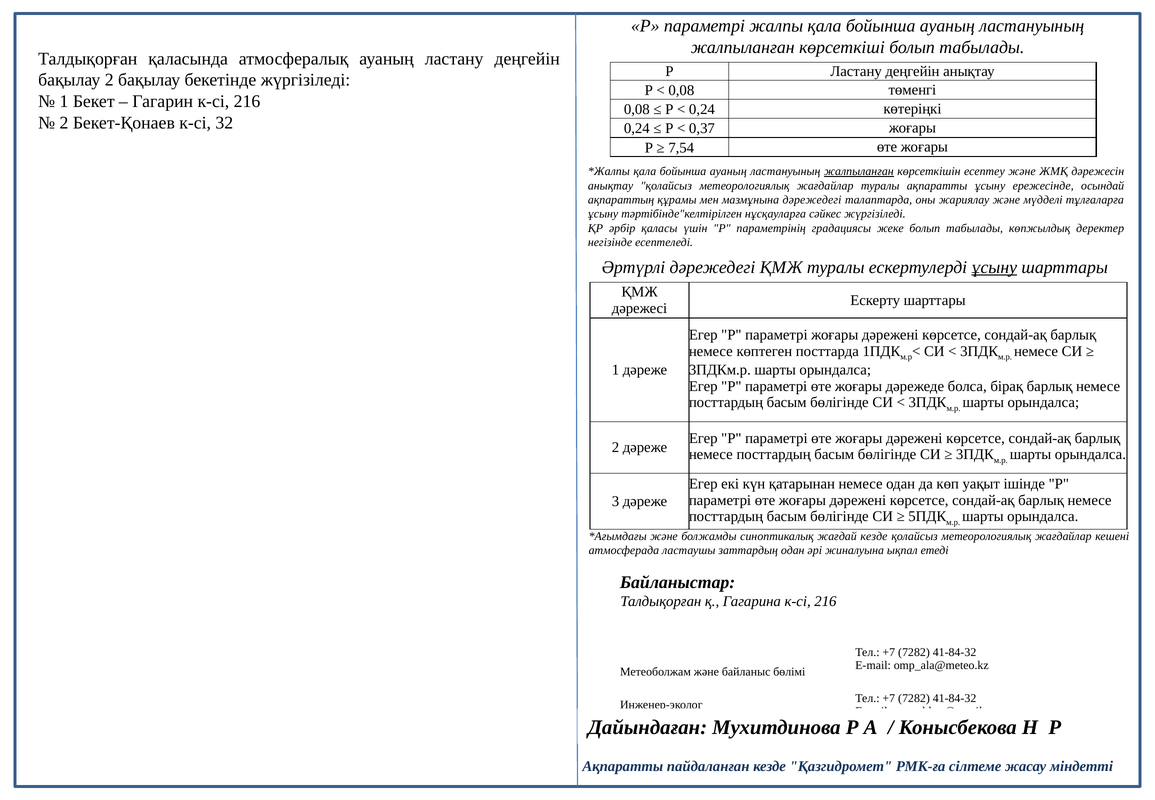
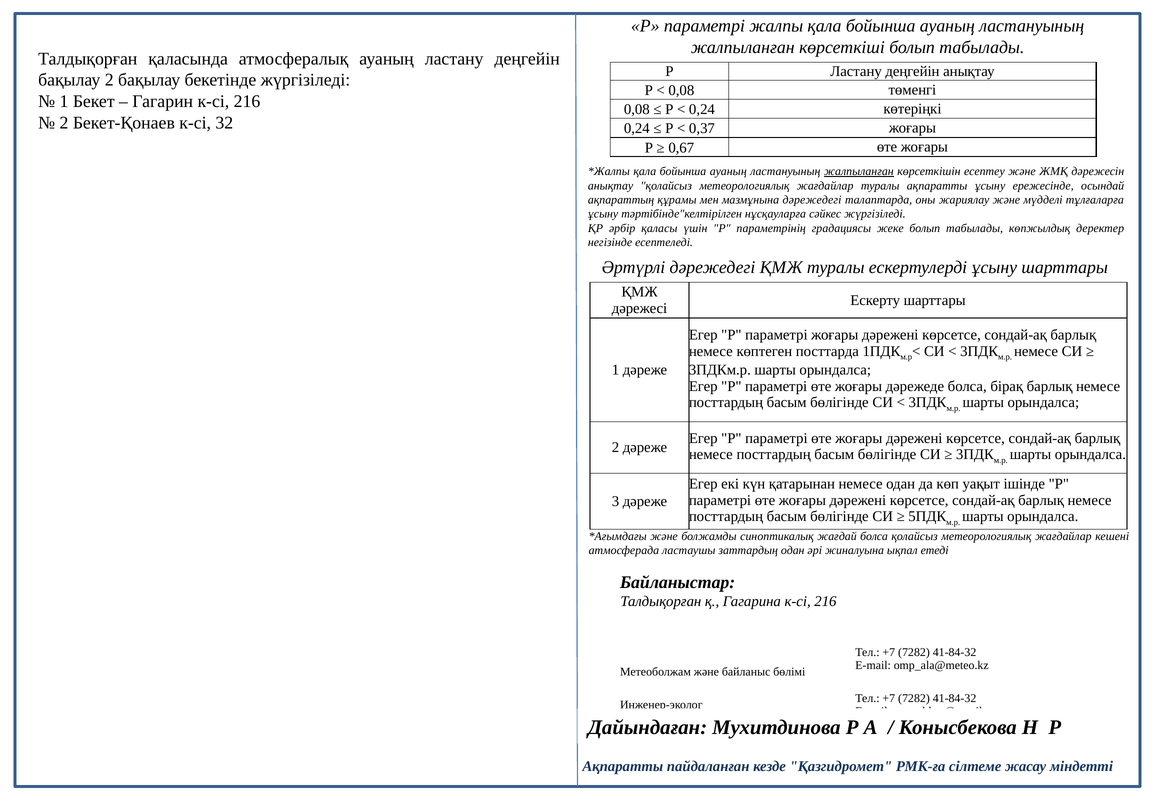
7,54: 7,54 -> 0,67
ұсыну at (994, 267) underline: present -> none
жағдай кезде: кезде -> болса
